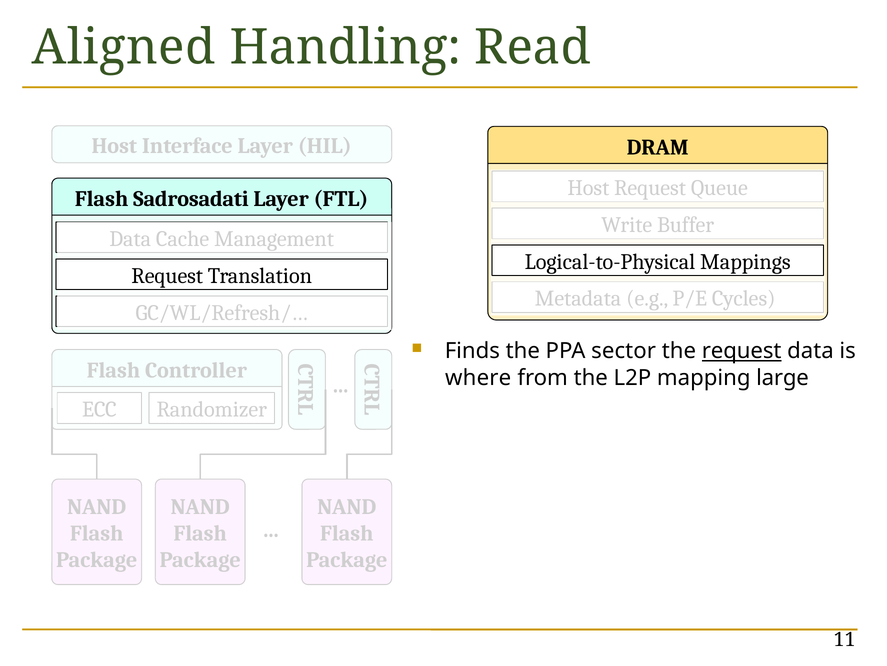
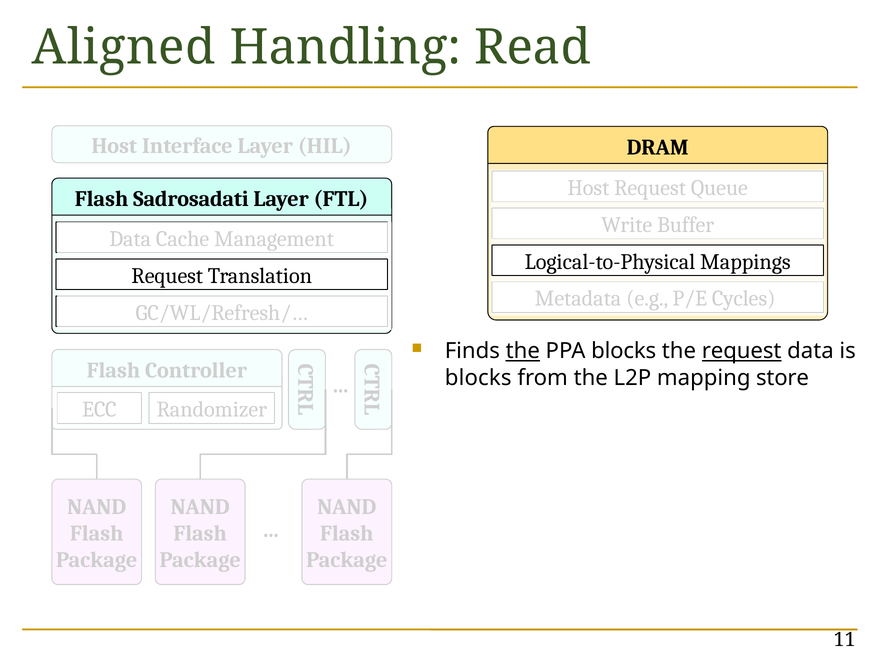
the at (523, 351) underline: none -> present
PPA sector: sector -> blocks
where at (478, 377): where -> blocks
large: large -> store
